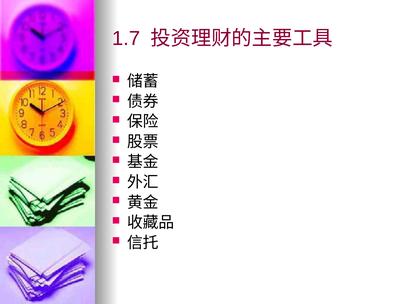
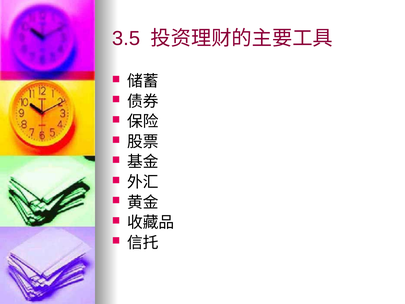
1.7: 1.7 -> 3.5
